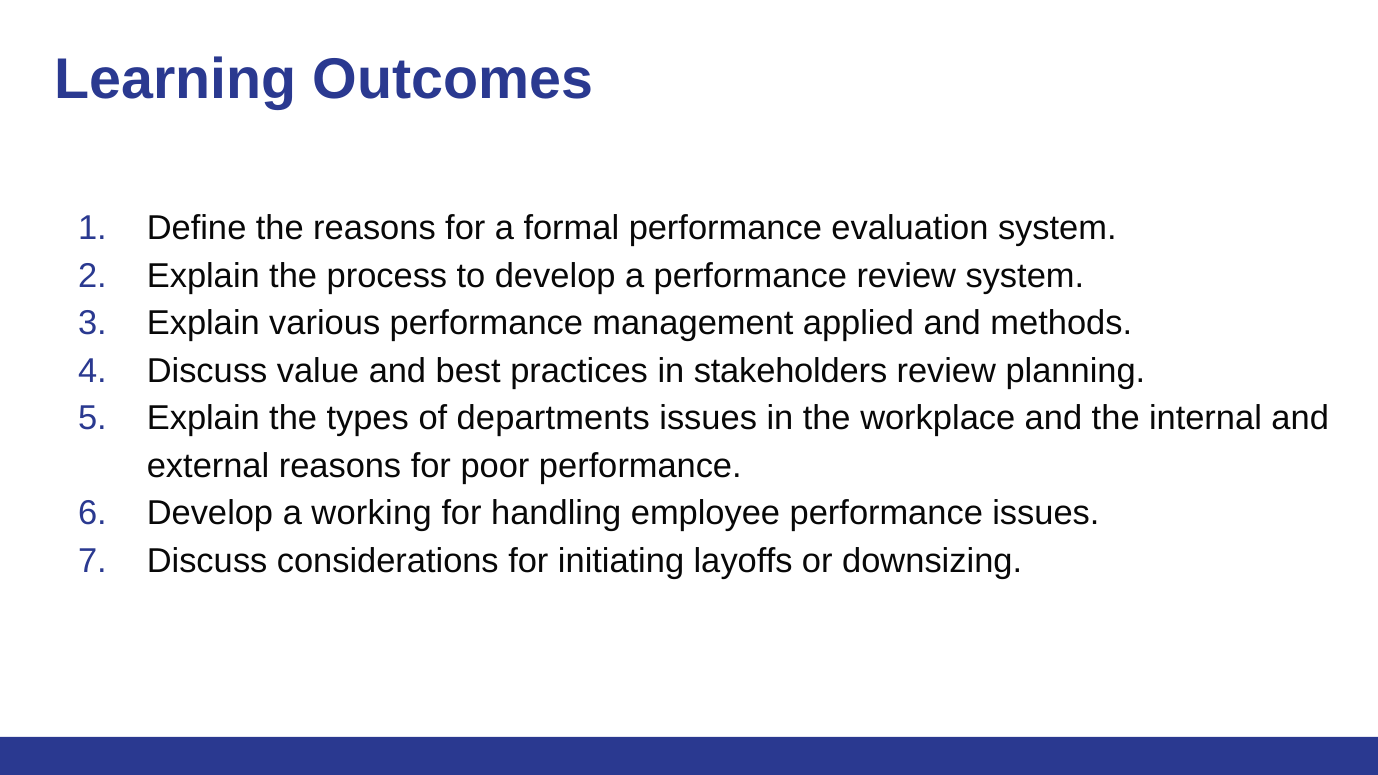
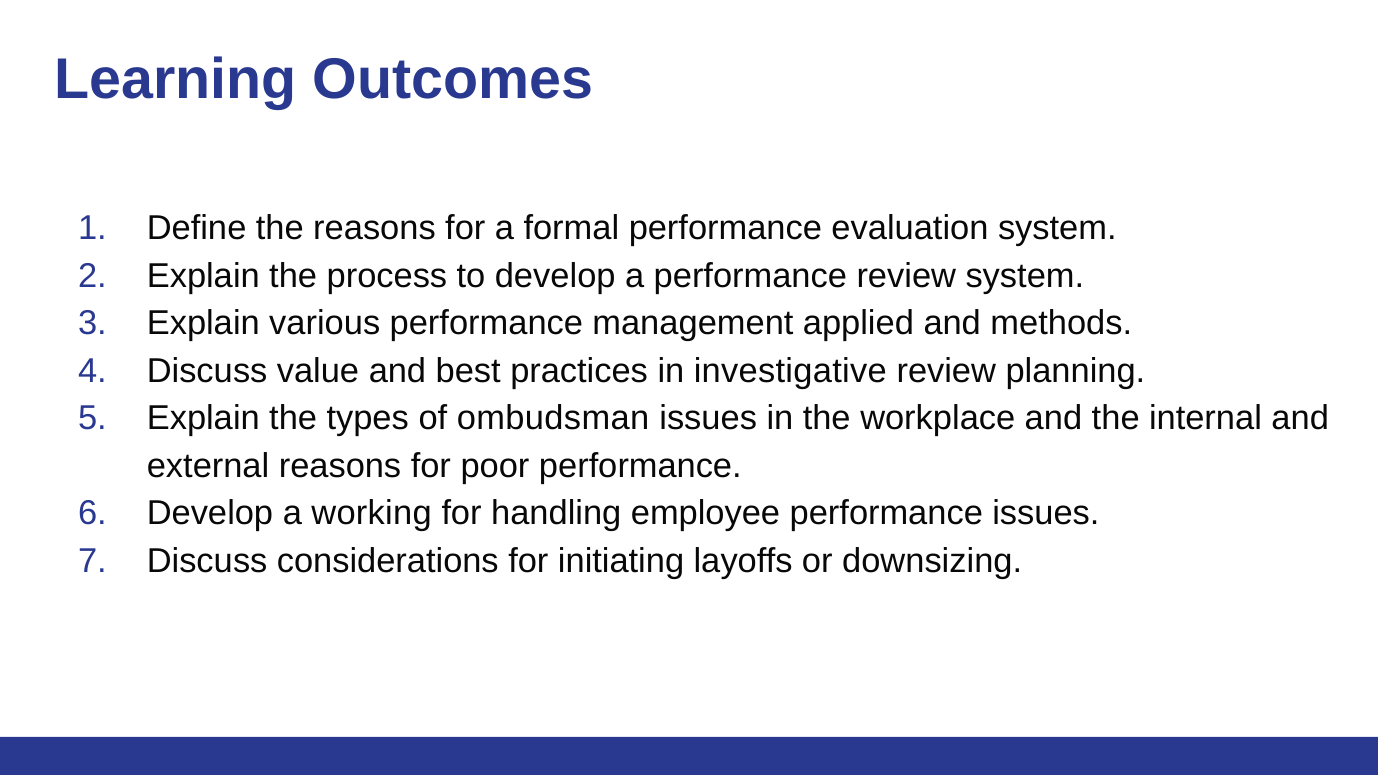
stakeholders: stakeholders -> investigative
departments: departments -> ombudsman
